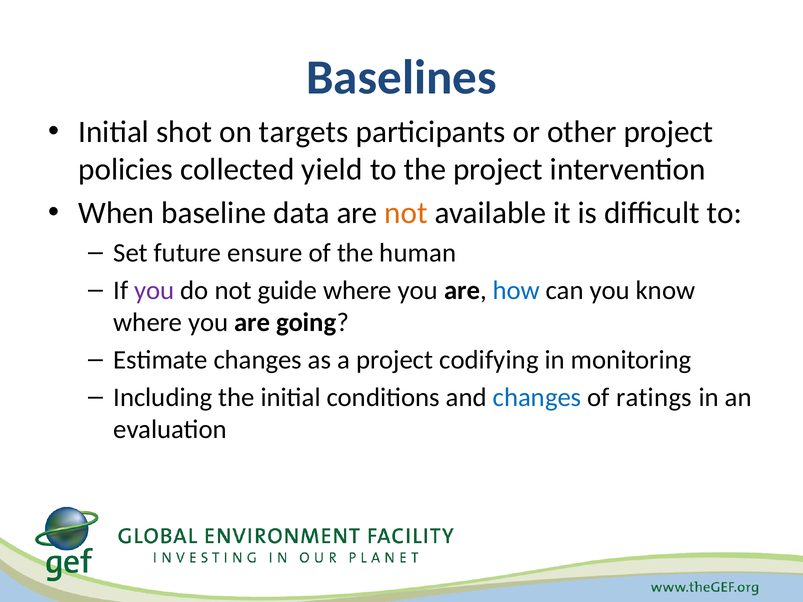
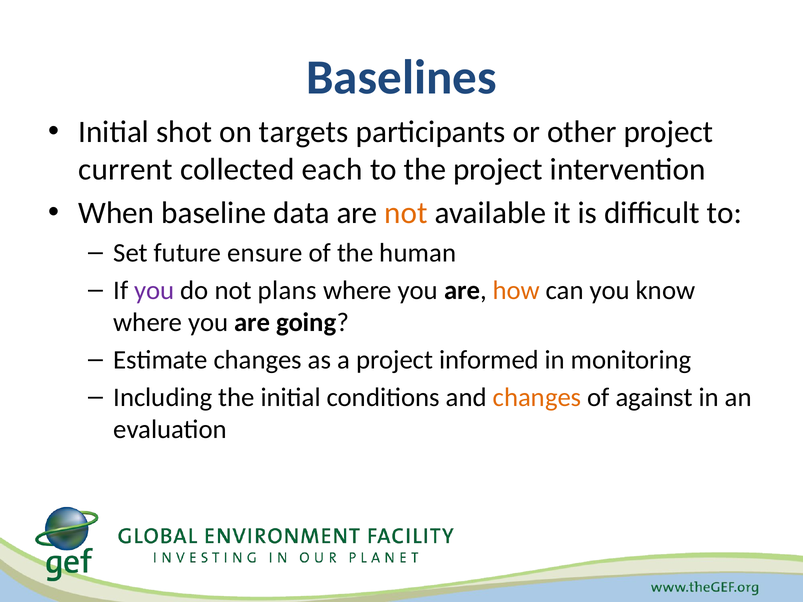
policies: policies -> current
yield: yield -> each
guide: guide -> plans
how colour: blue -> orange
codifying: codifying -> informed
changes at (537, 398) colour: blue -> orange
ratings: ratings -> against
